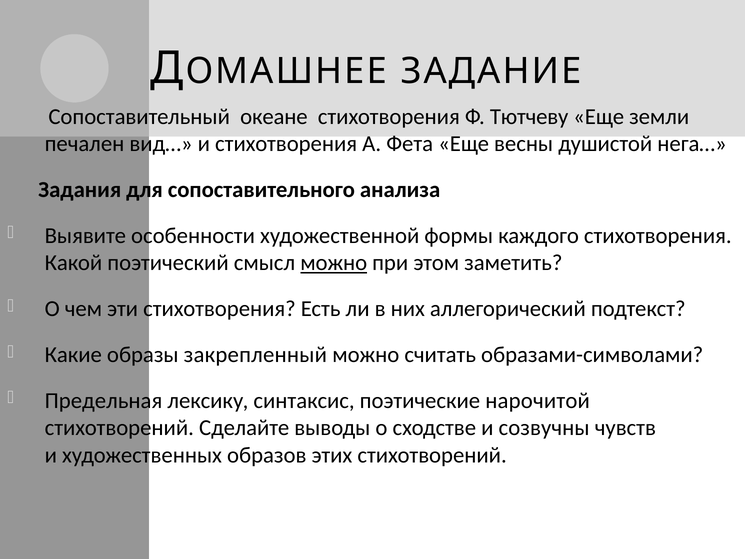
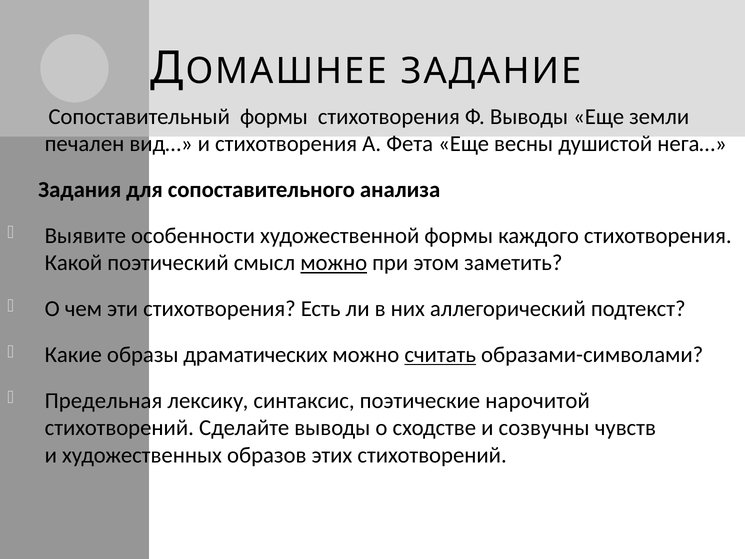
Сопоставительный океане: океане -> формы
Ф Тютчеву: Тютчеву -> Выводы
закрепленный: закрепленный -> драматических
считать underline: none -> present
